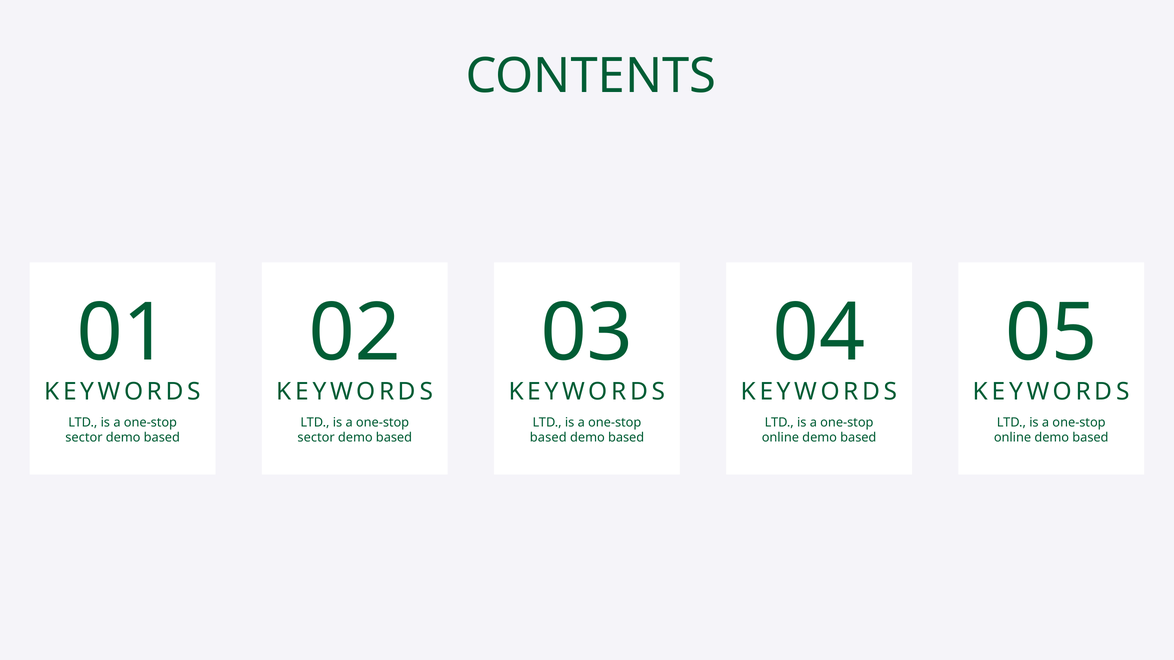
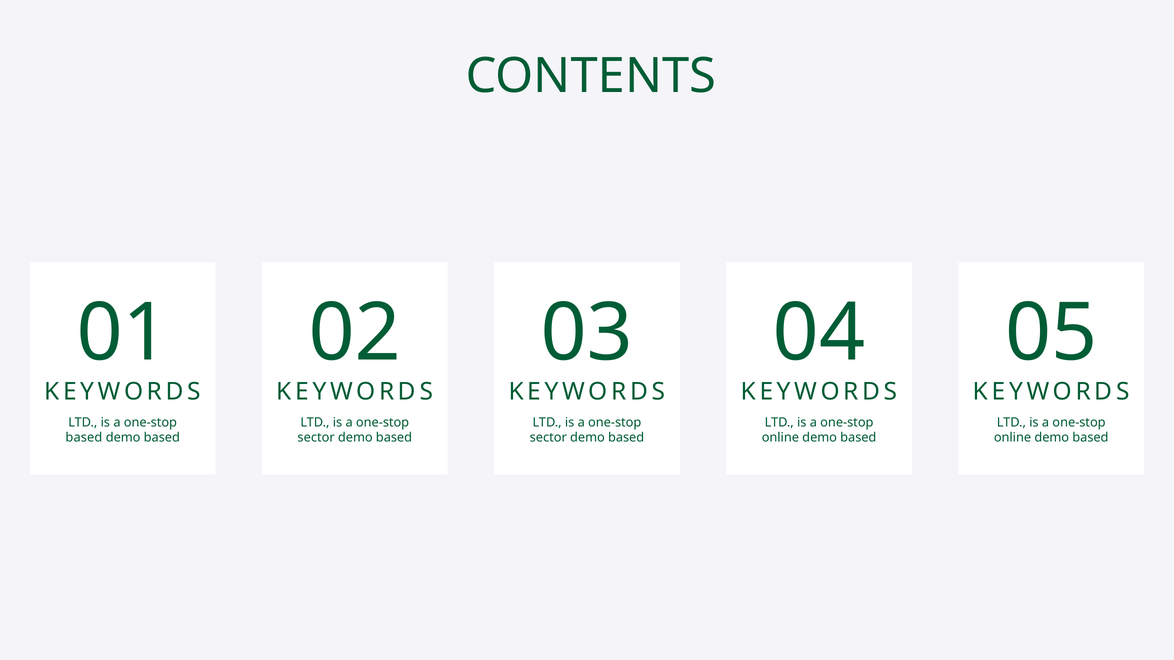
sector at (84, 438): sector -> based
based at (548, 438): based -> sector
